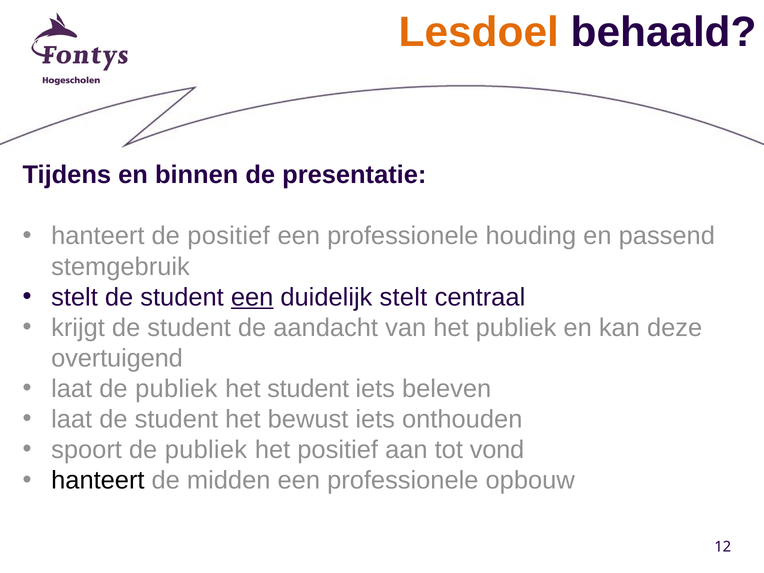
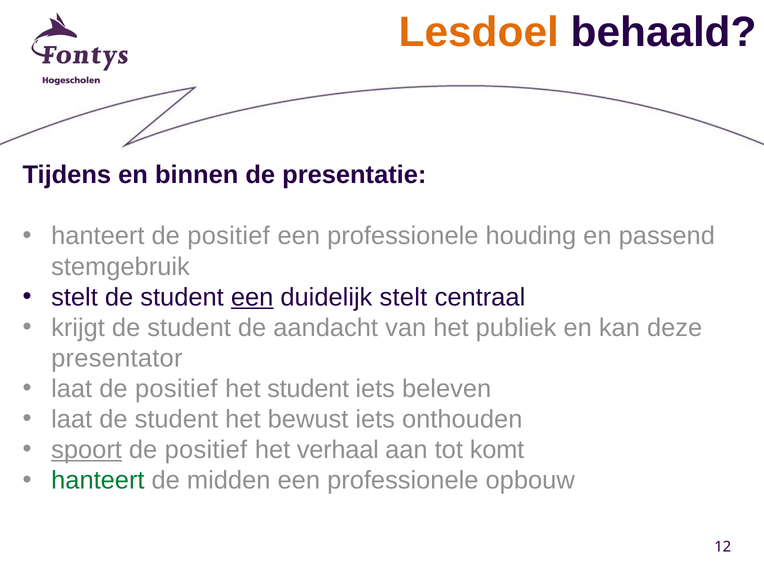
overtuigend: overtuigend -> presentator
laat de publiek: publiek -> positief
spoort underline: none -> present
publiek at (206, 450): publiek -> positief
het positief: positief -> verhaal
vond: vond -> komt
hanteert at (98, 481) colour: black -> green
